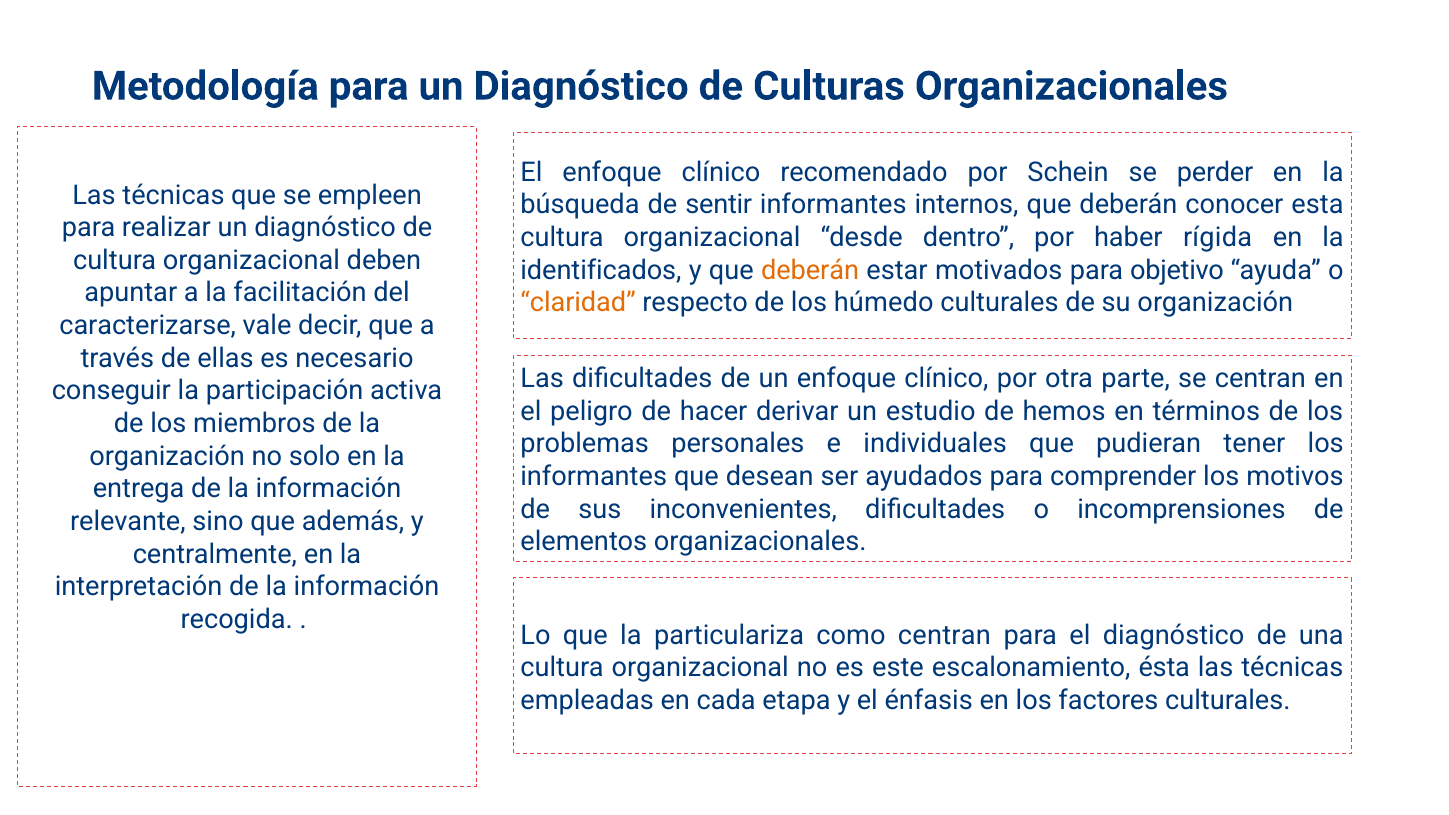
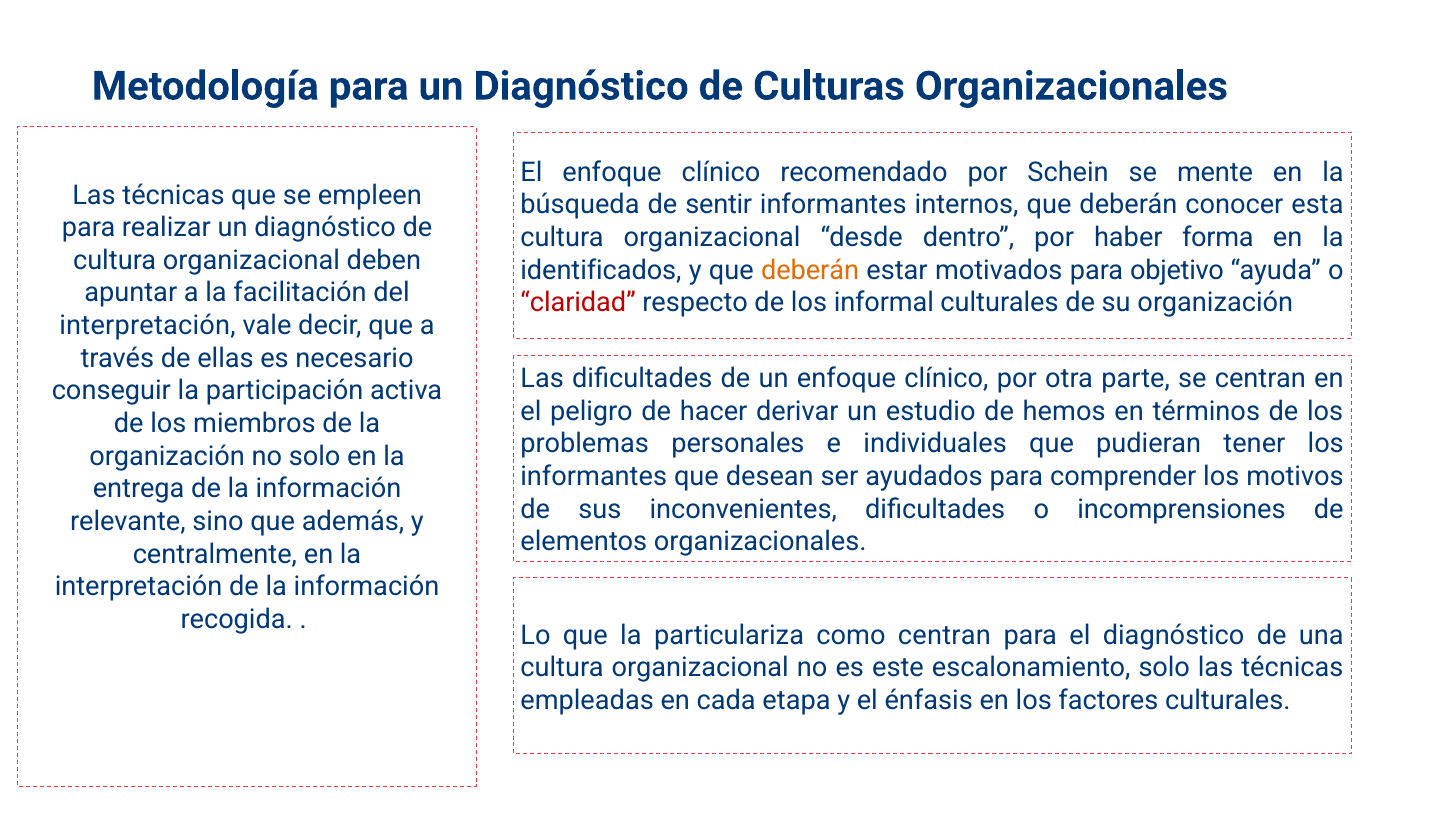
perder: perder -> mente
rígida: rígida -> forma
claridad colour: orange -> red
húmedo: húmedo -> informal
caracterizarse at (148, 326): caracterizarse -> interpretación
escalonamiento ésta: ésta -> solo
